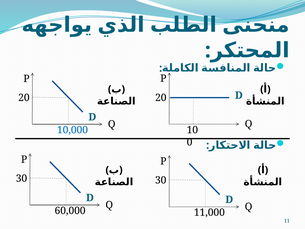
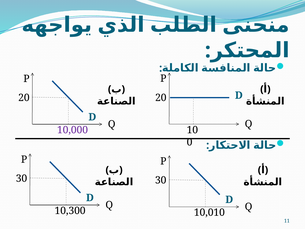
10,000 colour: blue -> purple
60,000: 60,000 -> 10,300
11,000: 11,000 -> 10,010
